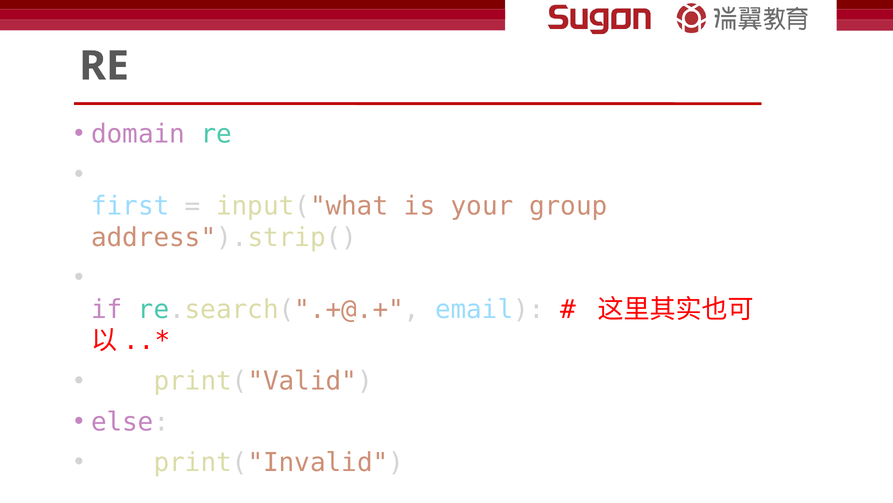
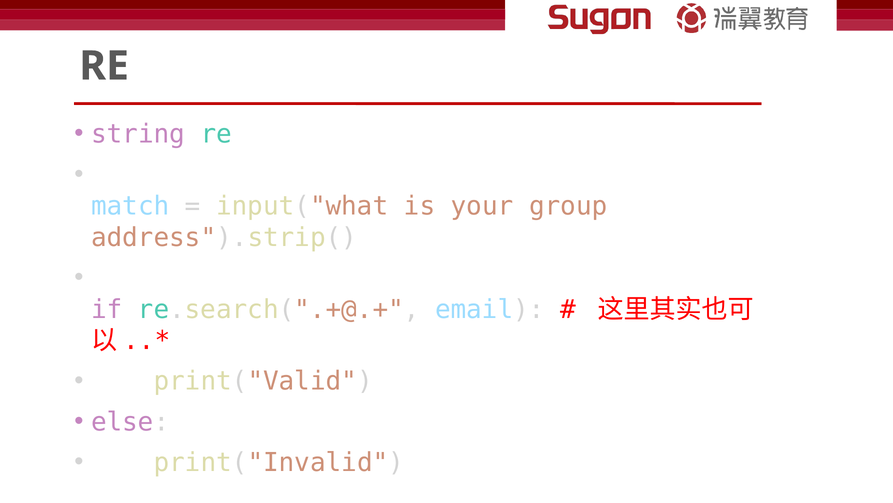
domain: domain -> string
first: first -> match
